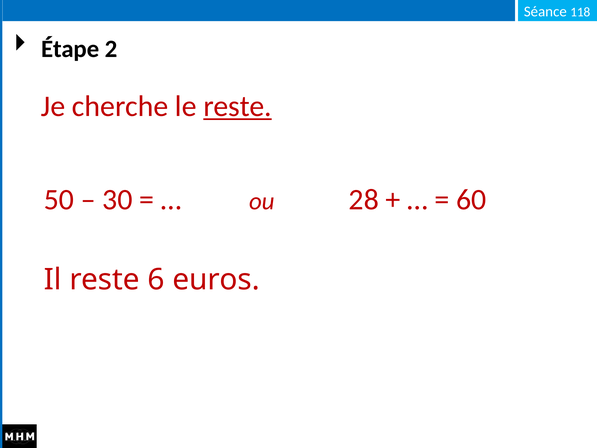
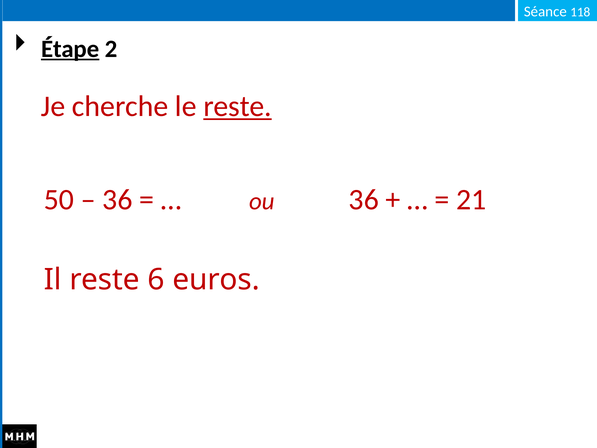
Étape underline: none -> present
30 at (117, 199): 30 -> 36
ou 28: 28 -> 36
60: 60 -> 21
